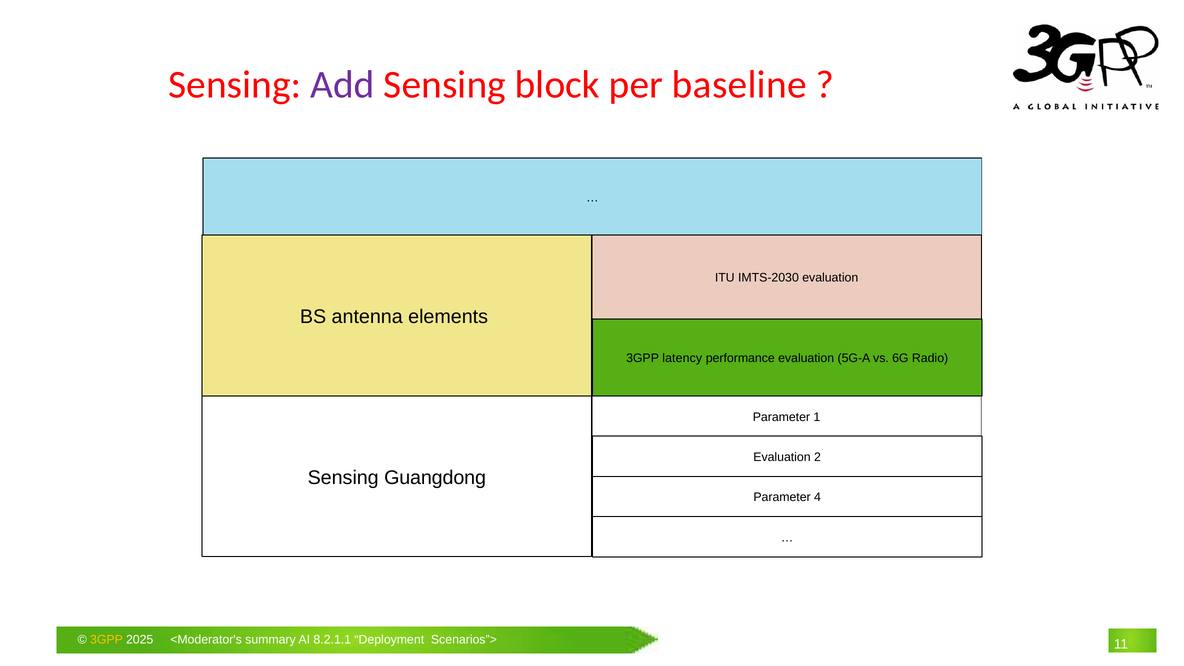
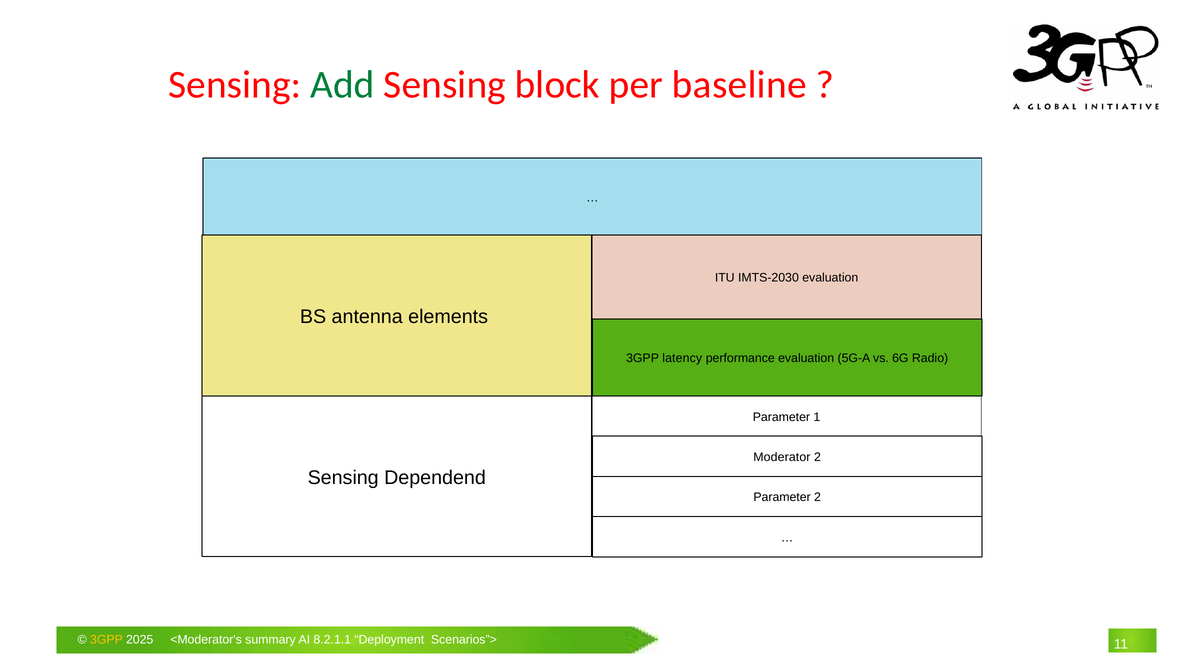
Add colour: purple -> green
Evaluation at (782, 457): Evaluation -> Moderator
Guangdong: Guangdong -> Dependend
Parameter 4: 4 -> 2
